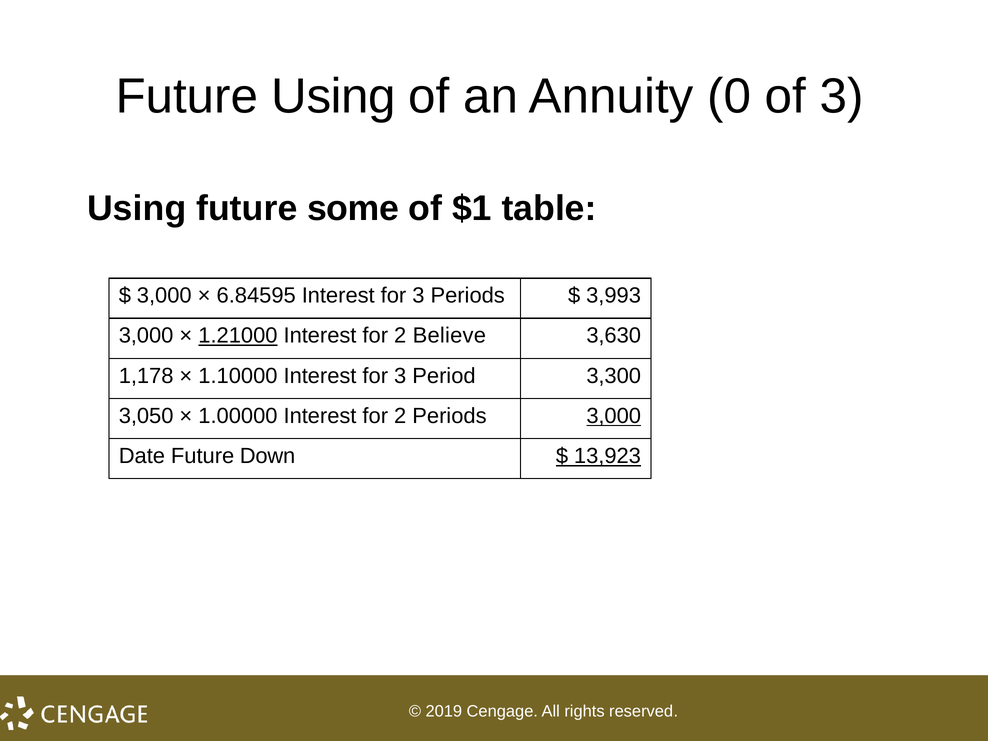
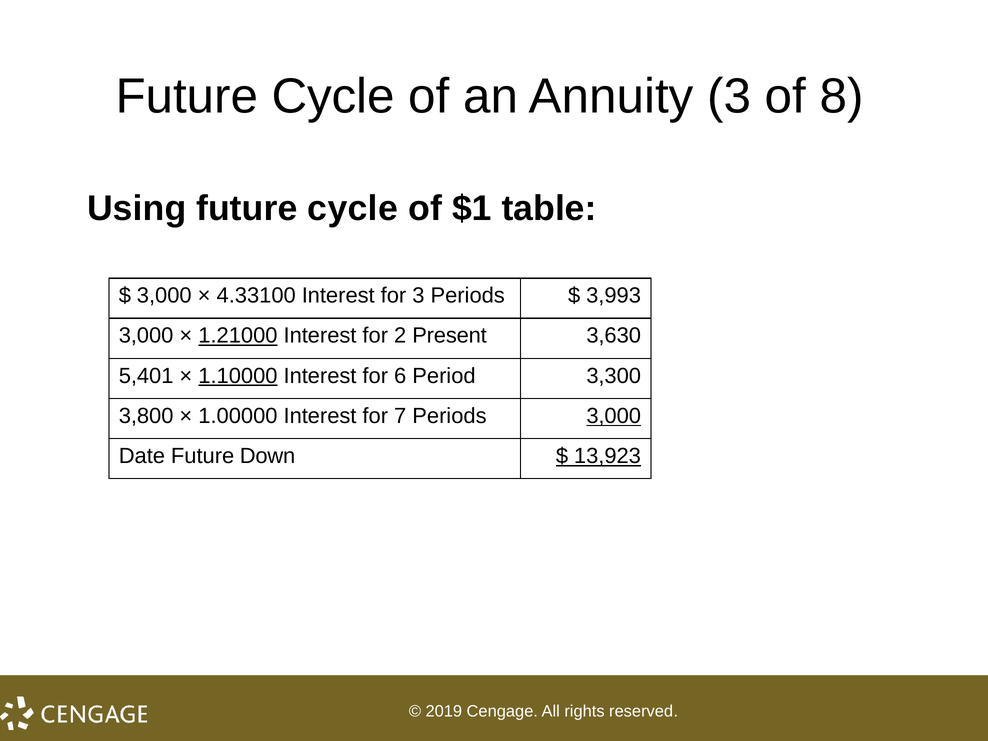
Using at (334, 96): Using -> Cycle
Annuity 0: 0 -> 3
of 3: 3 -> 8
Using future some: some -> cycle
6.84595: 6.84595 -> 4.33100
Believe: Believe -> Present
1,178: 1,178 -> 5,401
1.10000 underline: none -> present
3 at (400, 376): 3 -> 6
3,050: 3,050 -> 3,800
1.00000 Interest for 2: 2 -> 7
